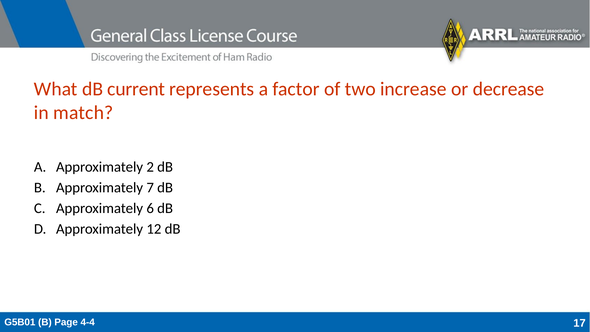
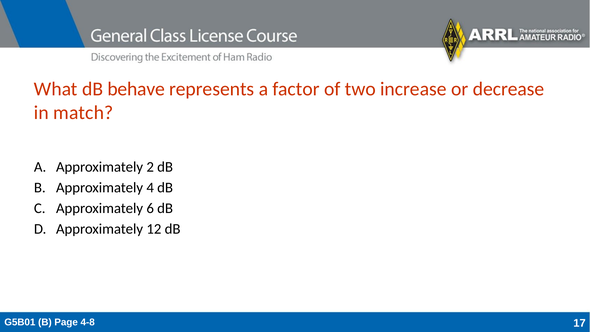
current: current -> behave
7: 7 -> 4
4-4: 4-4 -> 4-8
